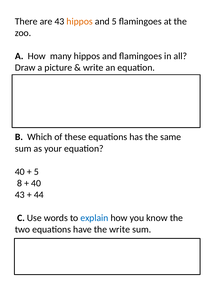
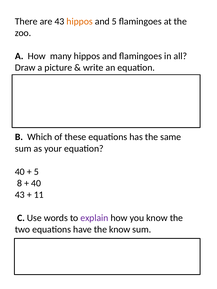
44: 44 -> 11
explain colour: blue -> purple
the write: write -> know
